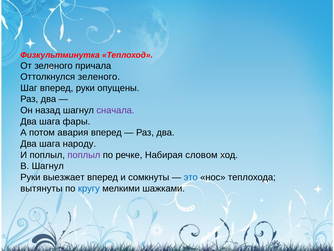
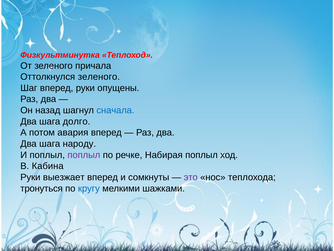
сначала colour: purple -> blue
фары: фары -> долго
Набирая словом: словом -> поплыл
В Шагнул: Шагнул -> Кабина
это colour: blue -> purple
вытянуты: вытянуты -> тронуться
